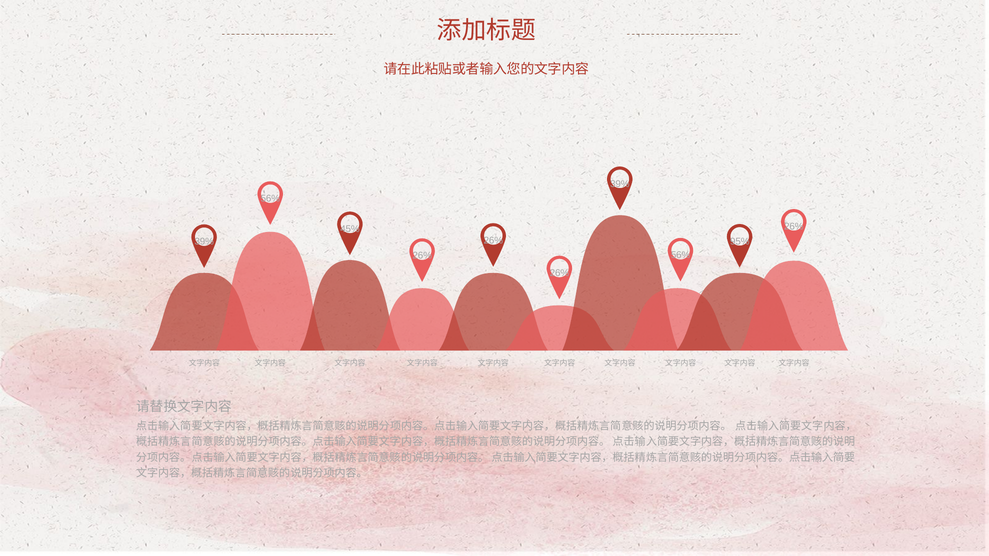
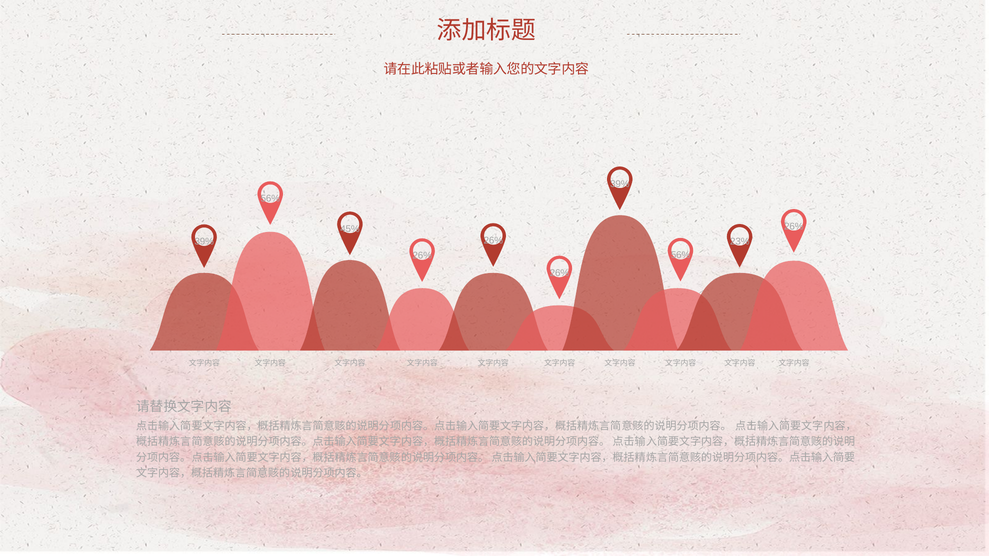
95%: 95% -> 23%
